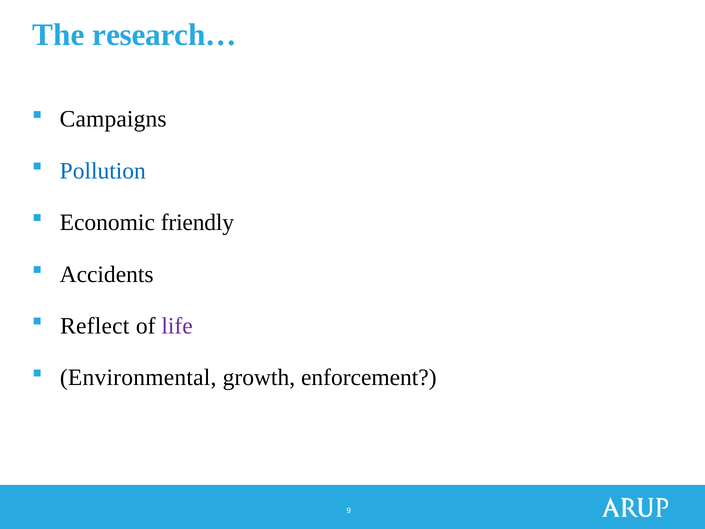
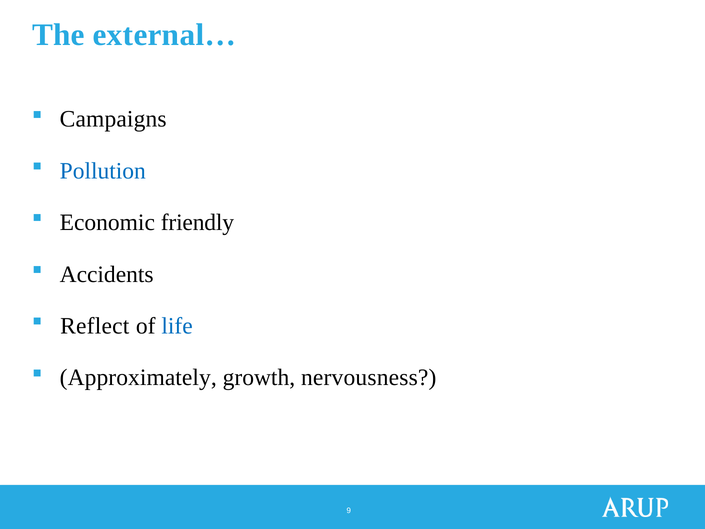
research…: research… -> external…
life colour: purple -> blue
Environmental: Environmental -> Approximately
enforcement: enforcement -> nervousness
